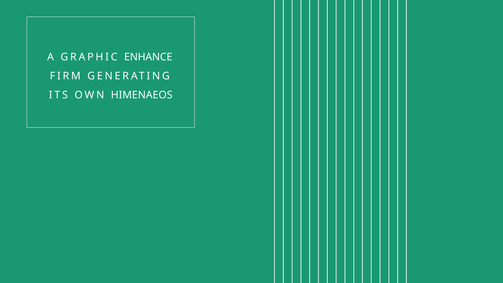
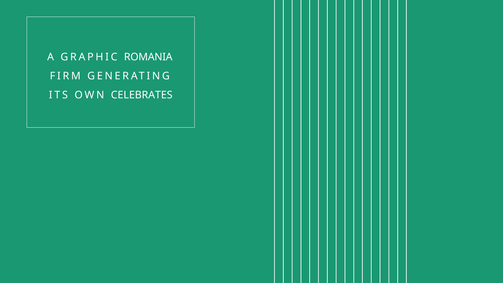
ENHANCE: ENHANCE -> ROMANIA
HIMENAEOS: HIMENAEOS -> CELEBRATES
